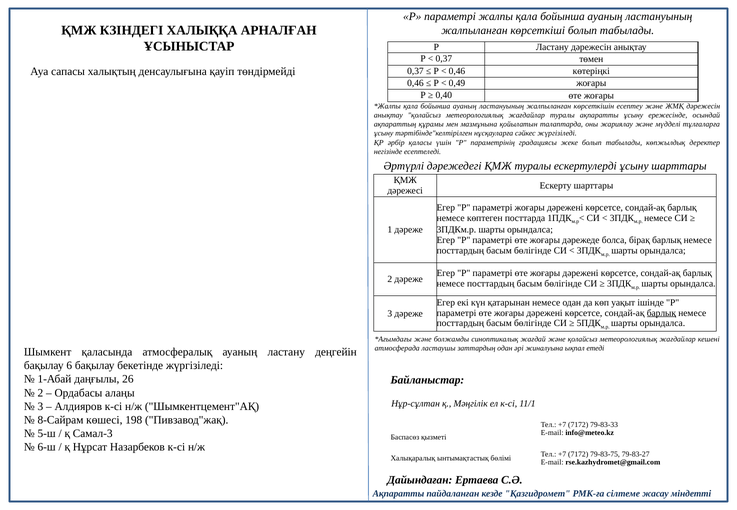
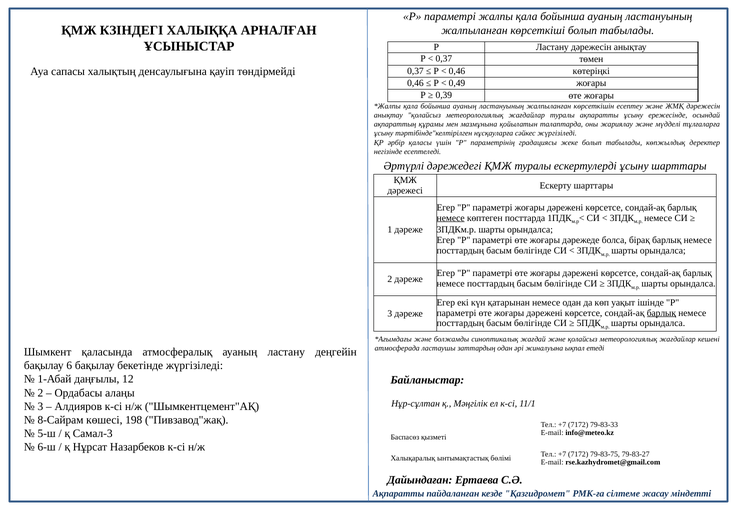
0,40: 0,40 -> 0,39
немесе at (451, 218) underline: none -> present
26: 26 -> 12
